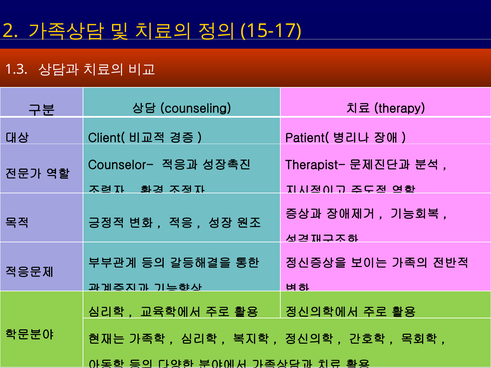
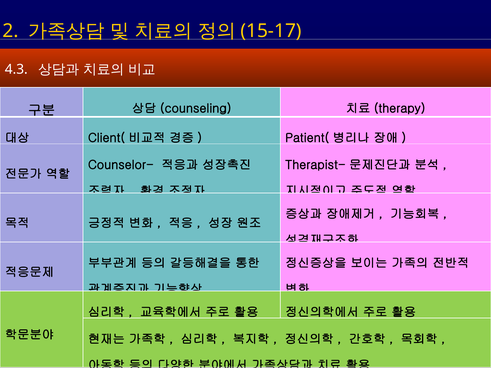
1.3: 1.3 -> 4.3
